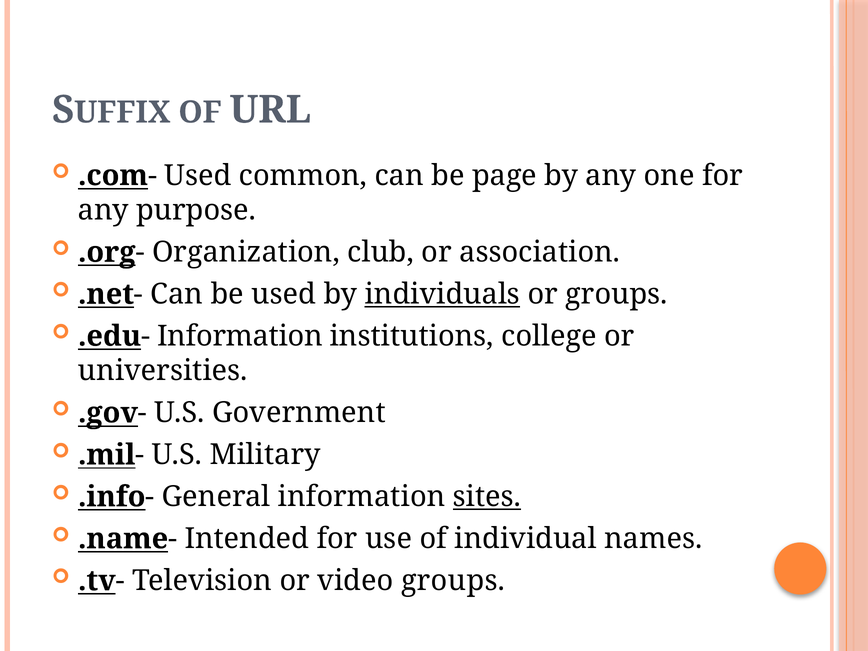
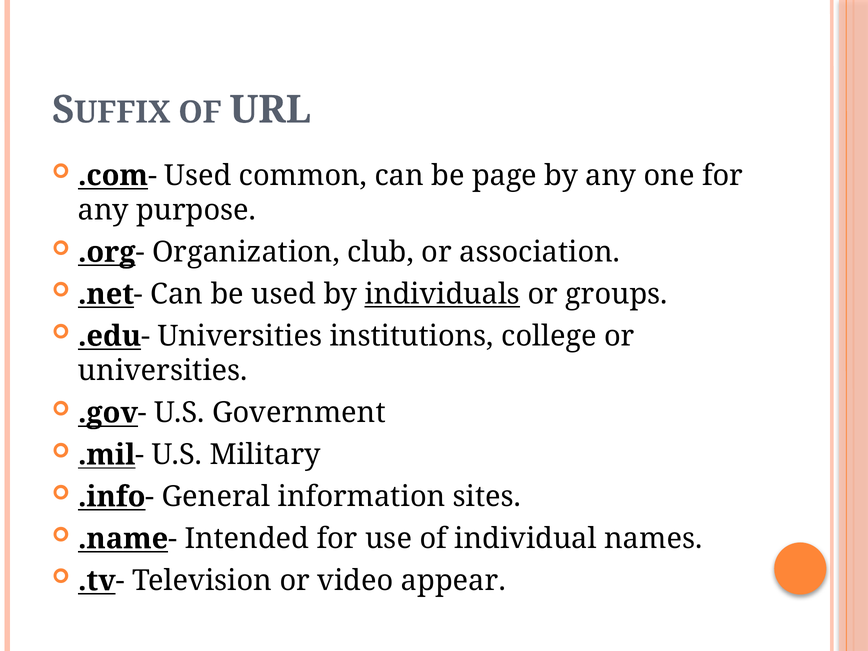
.edu- Information: Information -> Universities
sites underline: present -> none
video groups: groups -> appear
